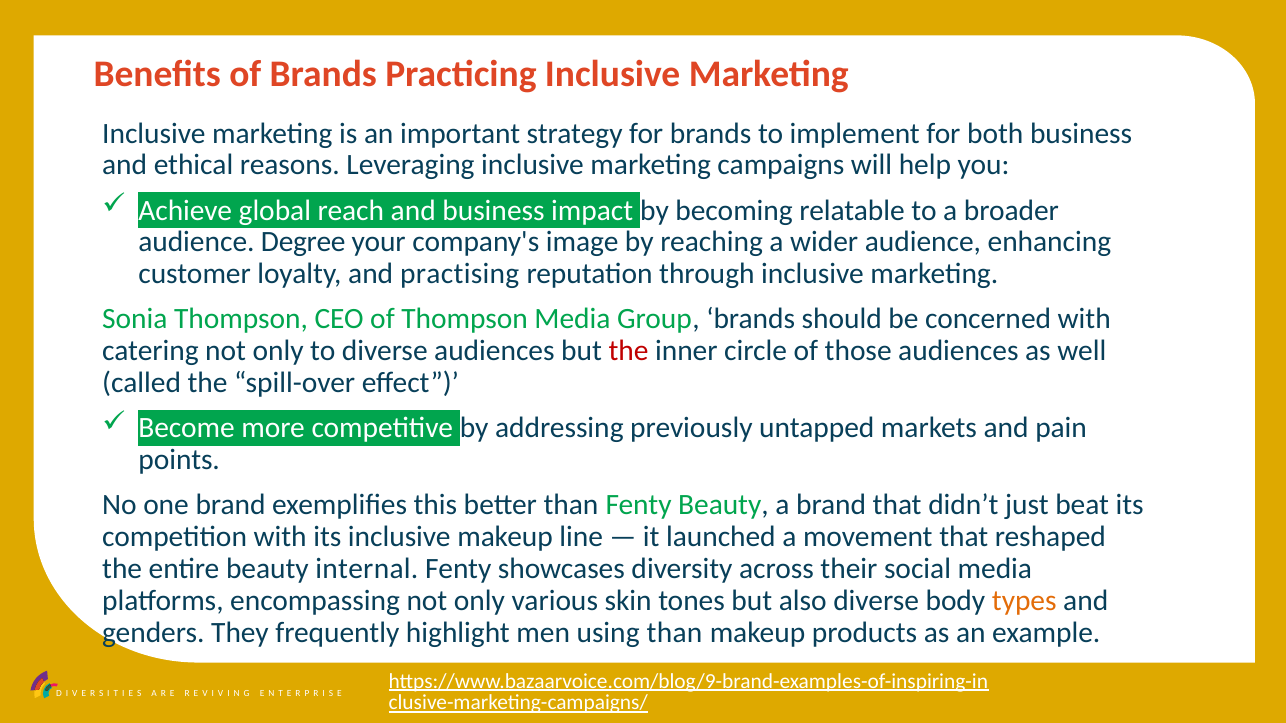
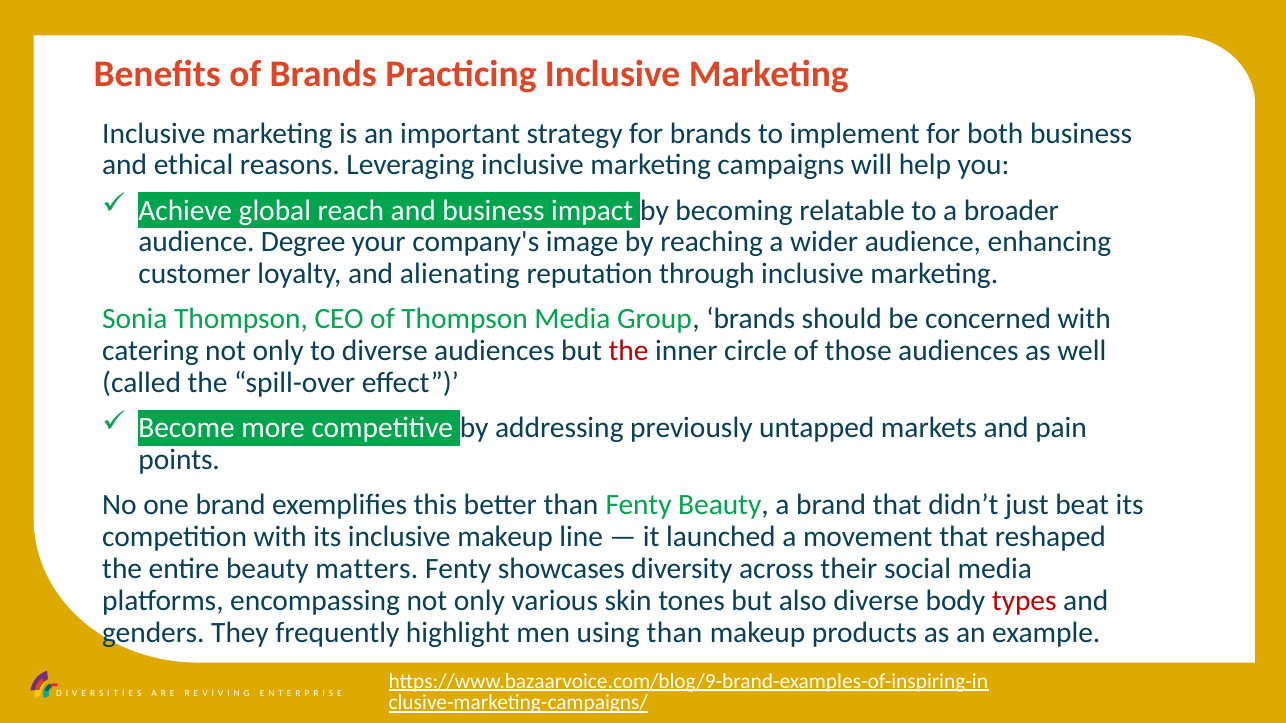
practising: practising -> alienating
internal: internal -> matters
types colour: orange -> red
